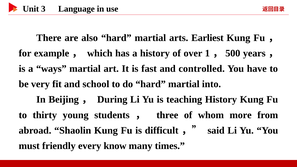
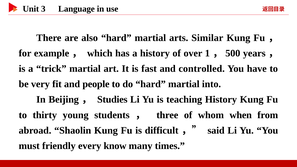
Earliest: Earliest -> Similar
ways: ways -> trick
school: school -> people
During: During -> Studies
more: more -> when
